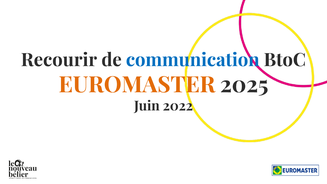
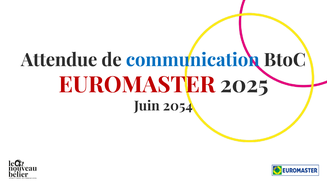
Recourir: Recourir -> Attendue
EUROMASTER colour: orange -> red
2022: 2022 -> 2054
